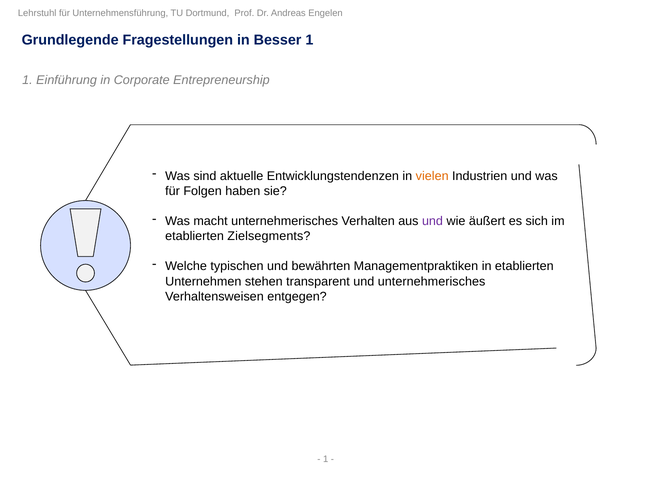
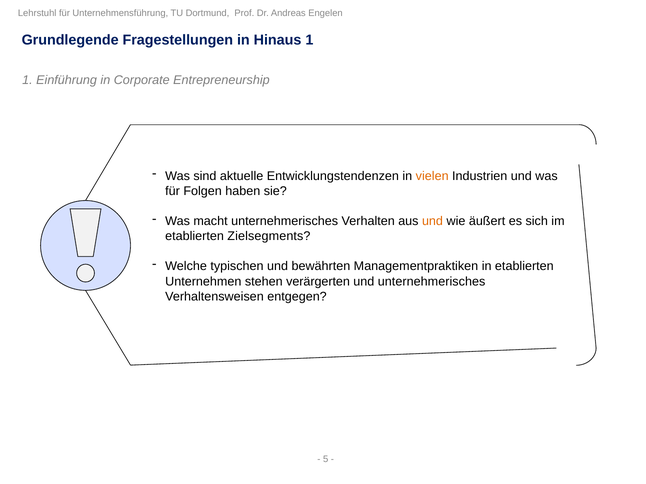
Besser: Besser -> Hinaus
und at (432, 221) colour: purple -> orange
transparent: transparent -> verärgerten
1 at (326, 460): 1 -> 5
